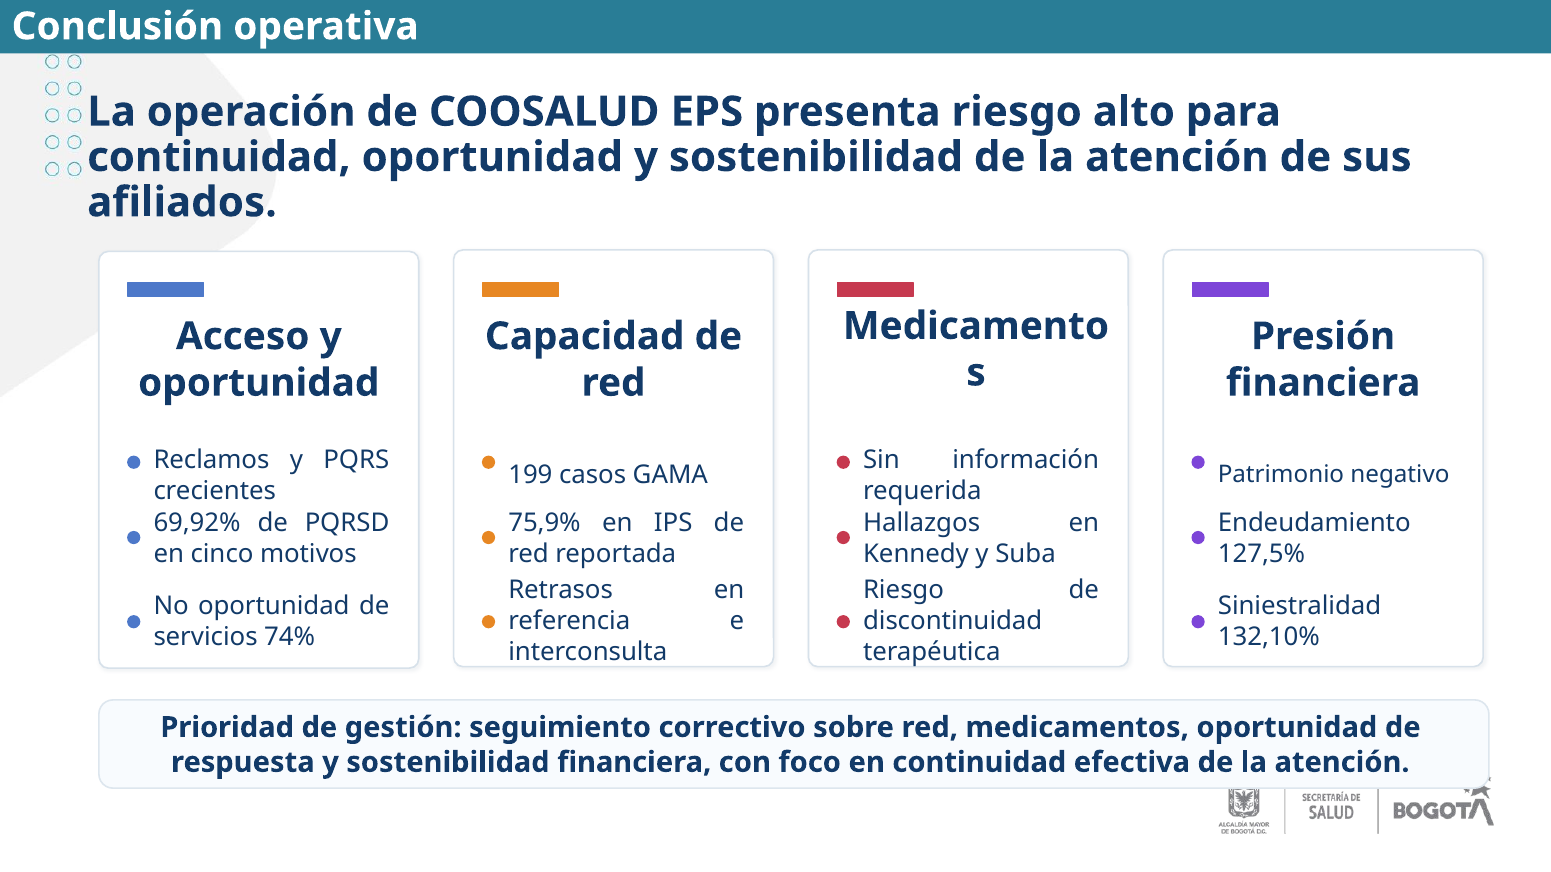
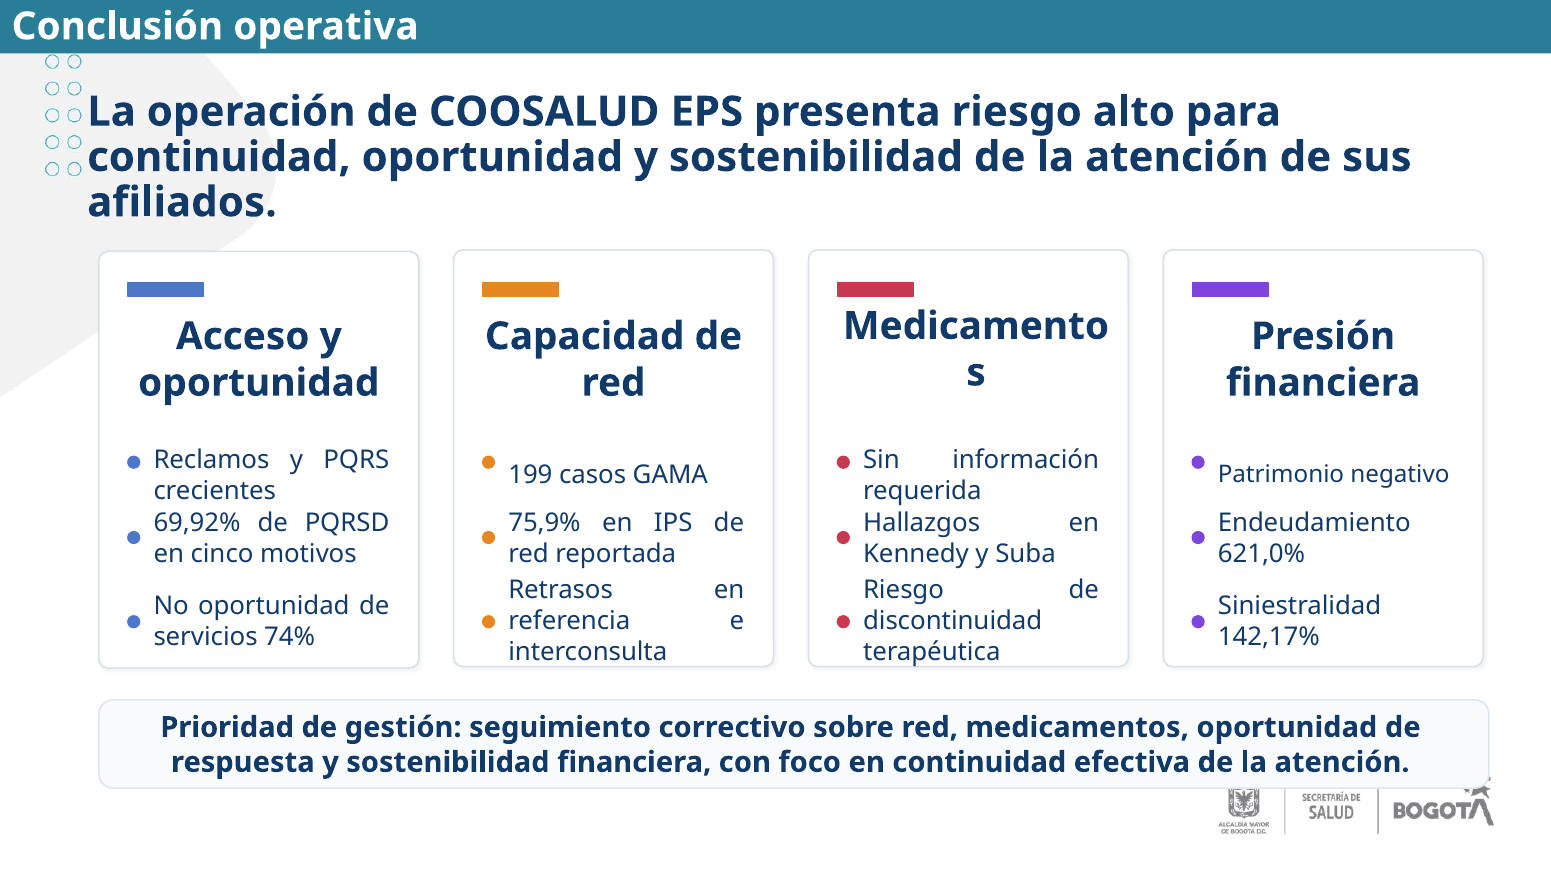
127,5%: 127,5% -> 621,0%
132,10%: 132,10% -> 142,17%
